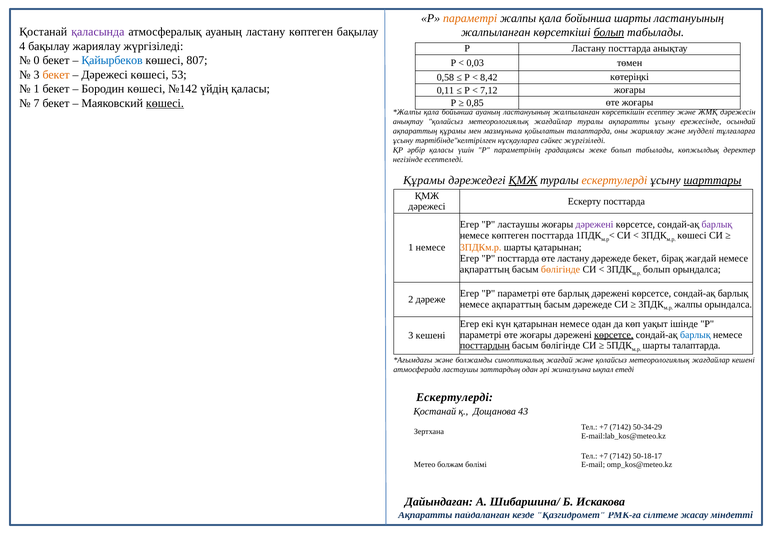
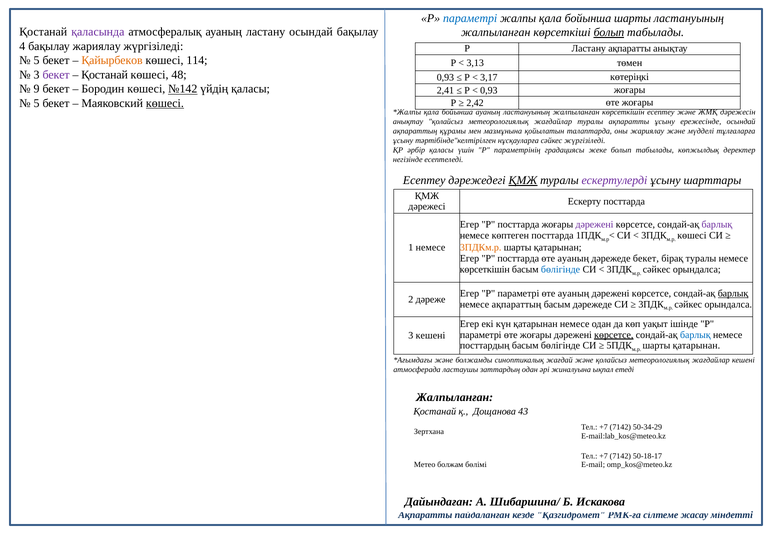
параметрі at (470, 18) colour: orange -> blue
ластану көптеген: көптеген -> осындай
Ластану посттарда: посттарда -> ақпаратты
0 at (37, 61): 0 -> 5
Қайырбеков colour: blue -> orange
807: 807 -> 114
0,03: 0,03 -> 3,13
бекет at (56, 75) colour: orange -> purple
Дәрежесі at (105, 75): Дәрежесі -> Қостанай
53: 53 -> 48
0,58 at (445, 78): 0,58 -> 0,93
8,42: 8,42 -> 3,17
1 at (37, 89): 1 -> 9
№142 underline: none -> present
0,11: 0,11 -> 2,41
7,12 at (489, 90): 7,12 -> 0,93
7 at (37, 103): 7 -> 5
0,85: 0,85 -> 2,42
Құрамы at (424, 181): Құрамы -> Есептеу
ескертулерді at (614, 181) colour: orange -> purple
шарттары underline: present -> none
Р ластаушы: ластаушы -> посттарда
ластану at (573, 259): ластану -> ауаның
бірақ жағдай: жағдай -> туралы
ақпараттың at (485, 270): ақпараттың -> көрсеткішін
бөлігінде at (561, 270) colour: orange -> blue
болып at (657, 270): болып -> сәйкес
параметрі өте барлық: барлық -> ауаның
барлық at (733, 294) underline: none -> present
жалпы at (688, 304): жалпы -> сәйкес
посттардың underline: present -> none
талаптарда at (697, 346): талаптарда -> қатарынан
Ескертулерді at (455, 397): Ескертулерді -> Жалпыланған
